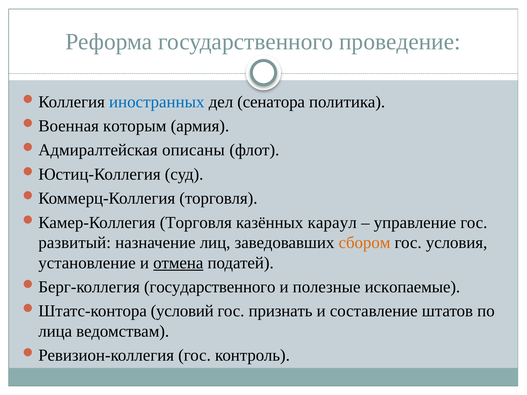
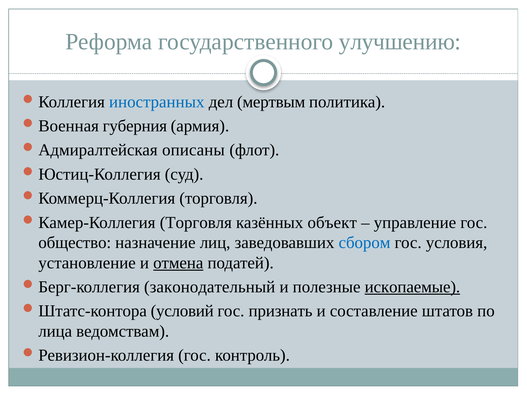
проведение: проведение -> улучшению
сенатора: сенатора -> мертвым
которым: которым -> губерния
караул: караул -> объект
развитый: развитый -> общество
сбором colour: orange -> blue
государственного at (210, 287): государственного -> законодательный
ископаемые underline: none -> present
